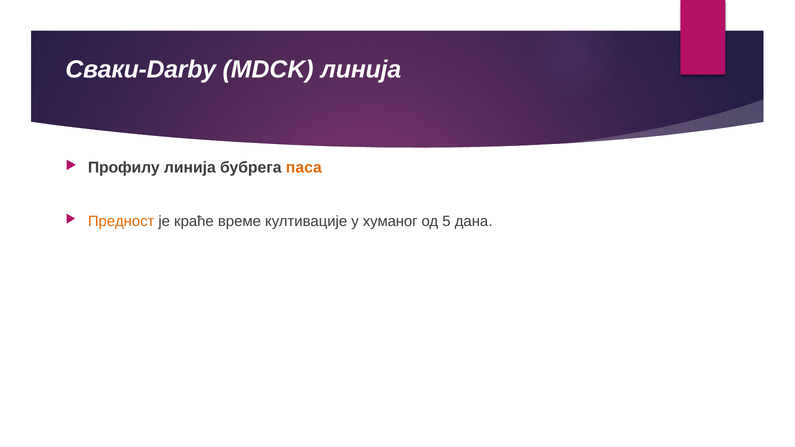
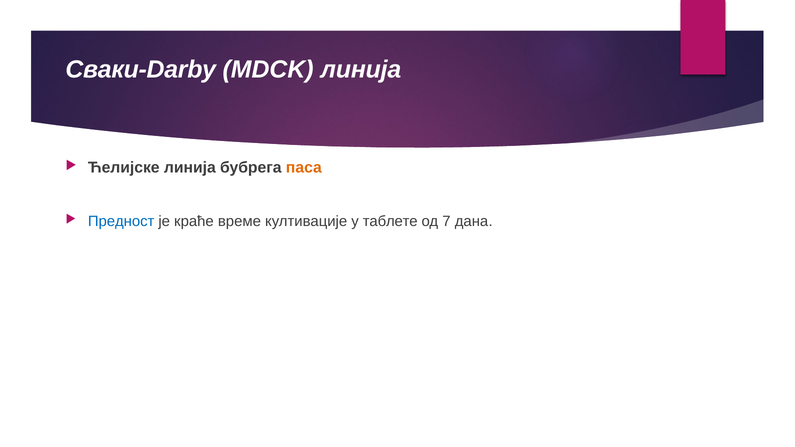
Профилу: Профилу -> Ћелијске
Предност colour: orange -> blue
хуманог: хуманог -> таблете
5: 5 -> 7
